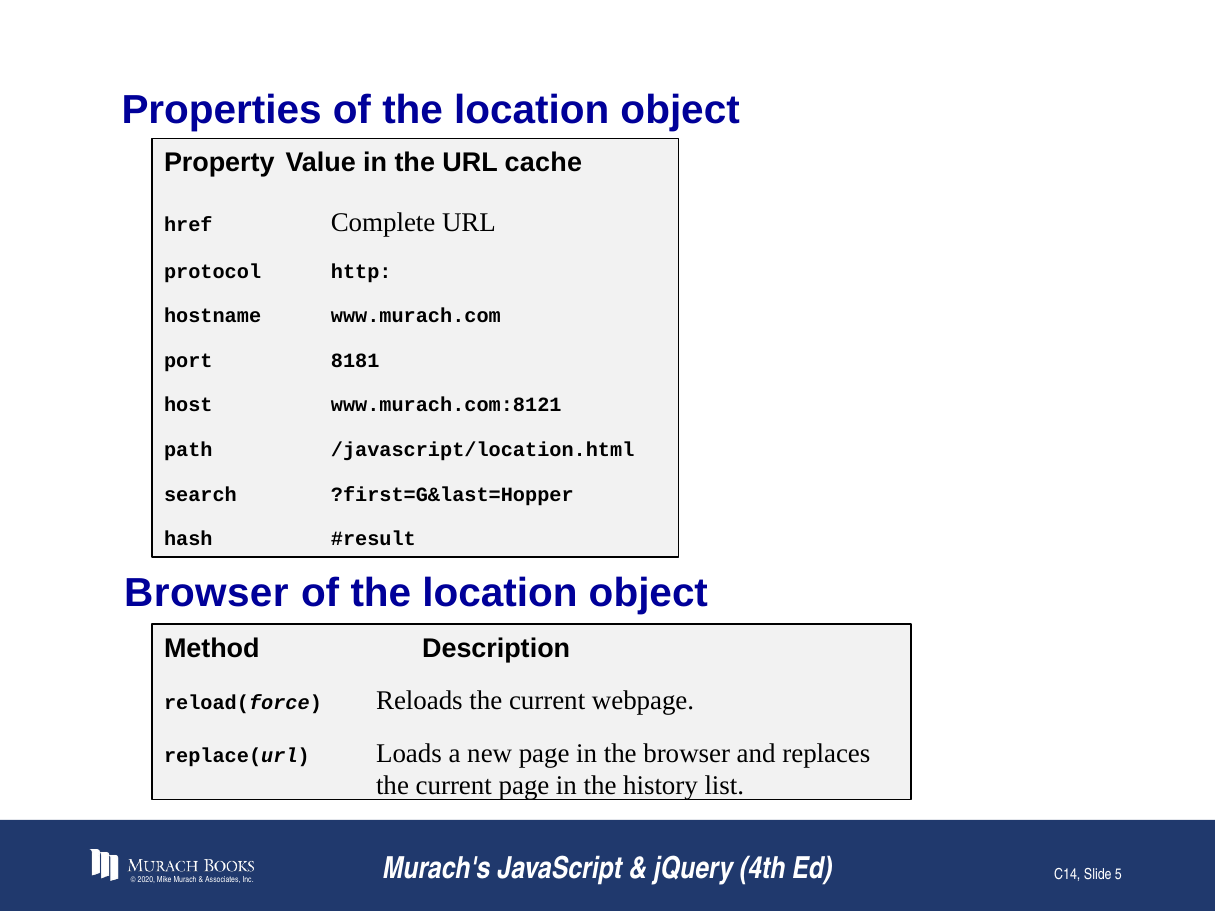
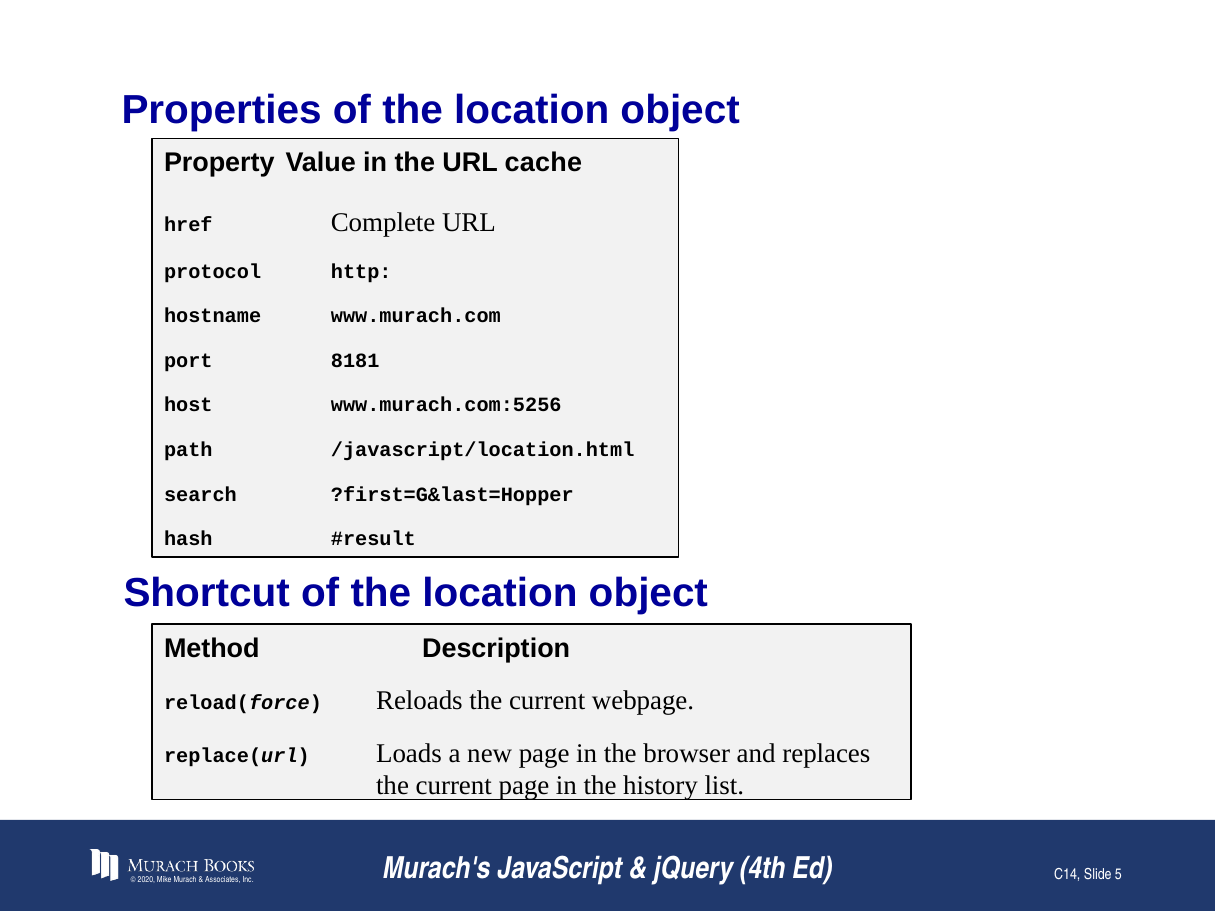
www.murach.com:8121: www.murach.com:8121 -> www.murach.com:5256
Browser at (206, 594): Browser -> Shortcut
